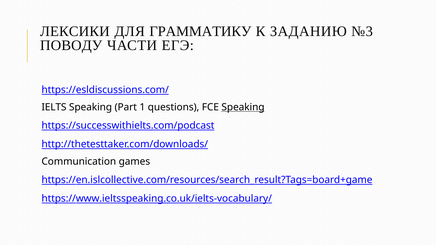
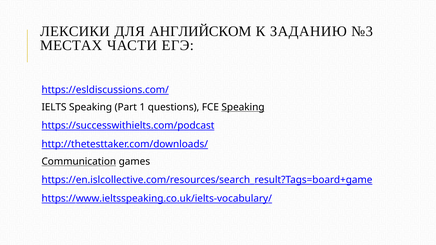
ГРАММАТИКУ: ГРАММАТИКУ -> АНГЛИЙСКОМ
ПОВОДУ: ПОВОДУ -> МЕСТАХ
Communication underline: none -> present
